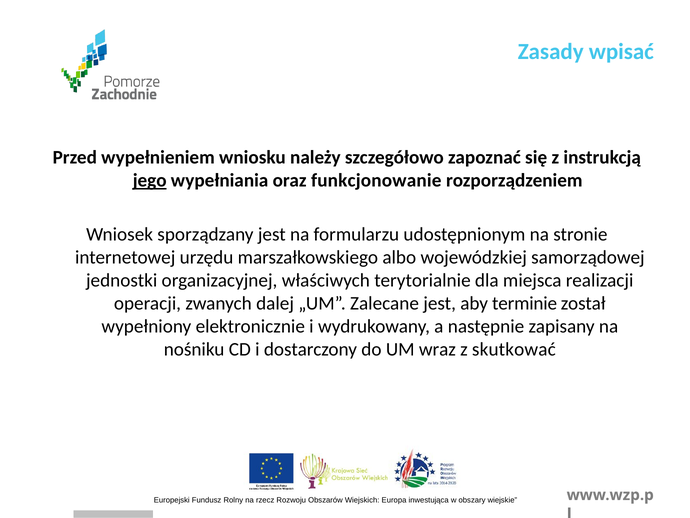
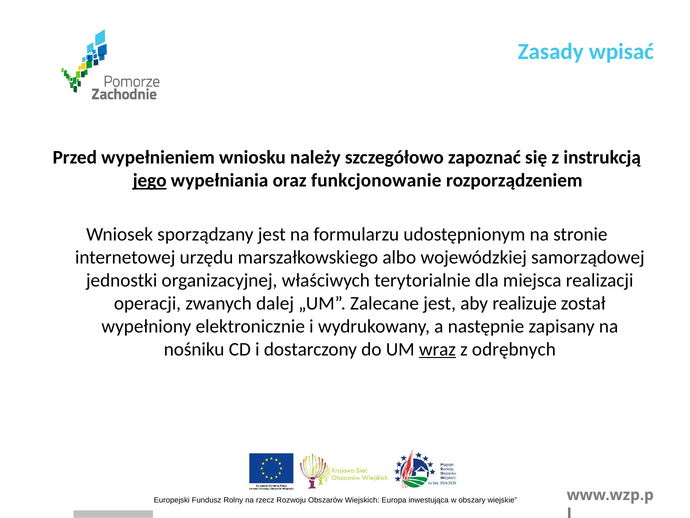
terminie: terminie -> realizuje
wraz underline: none -> present
skutkować: skutkować -> odrębnych
